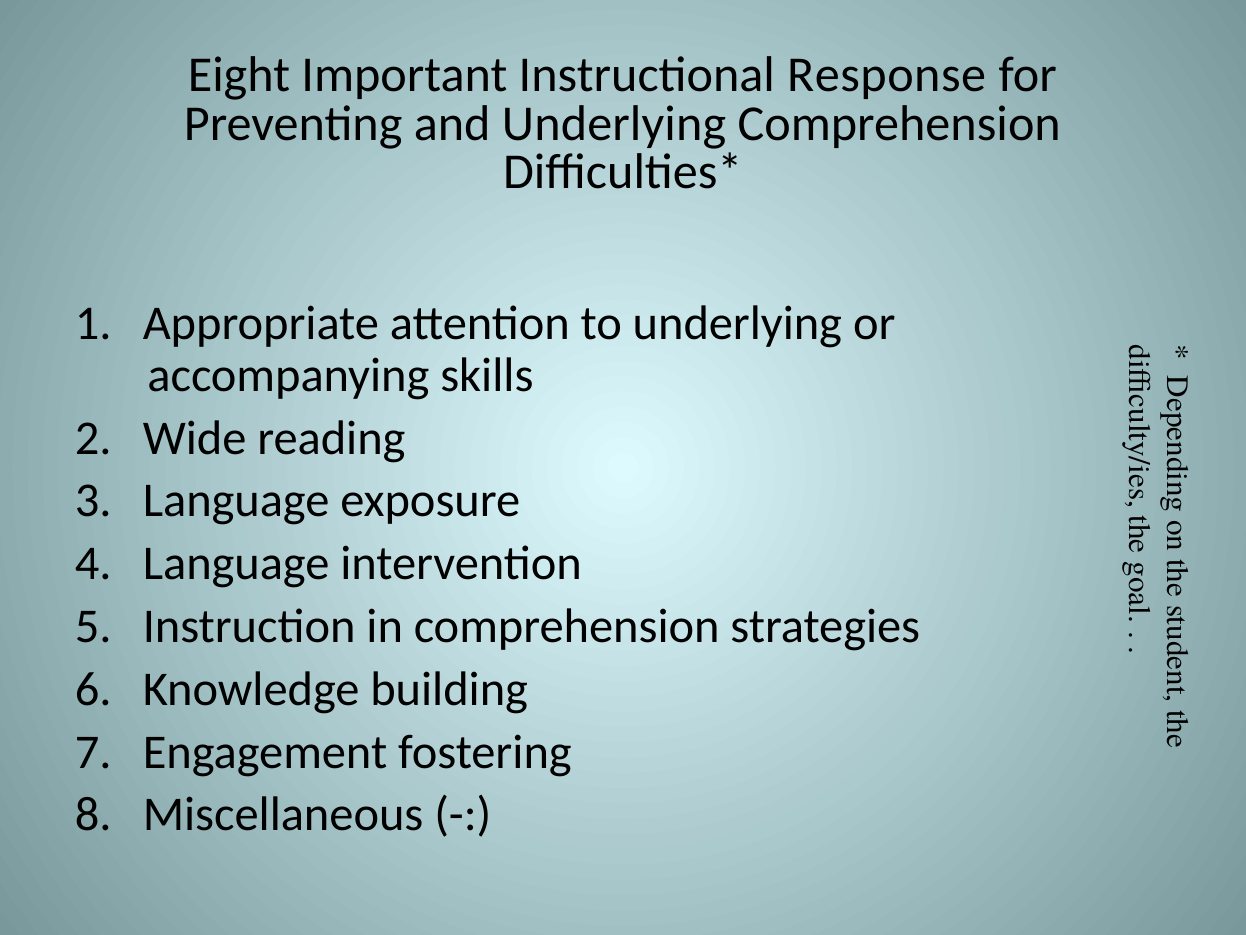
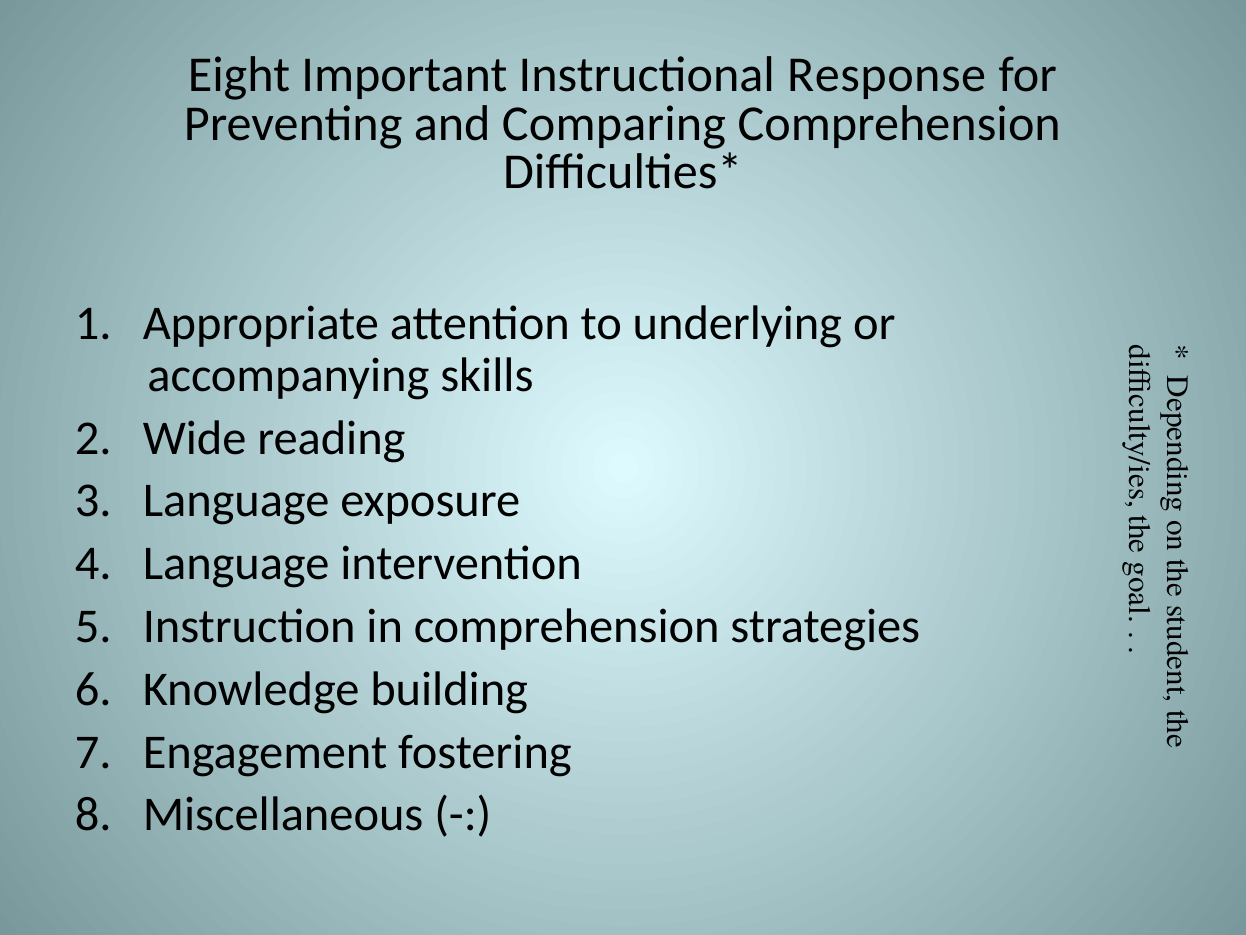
and Underlying: Underlying -> Comparing
